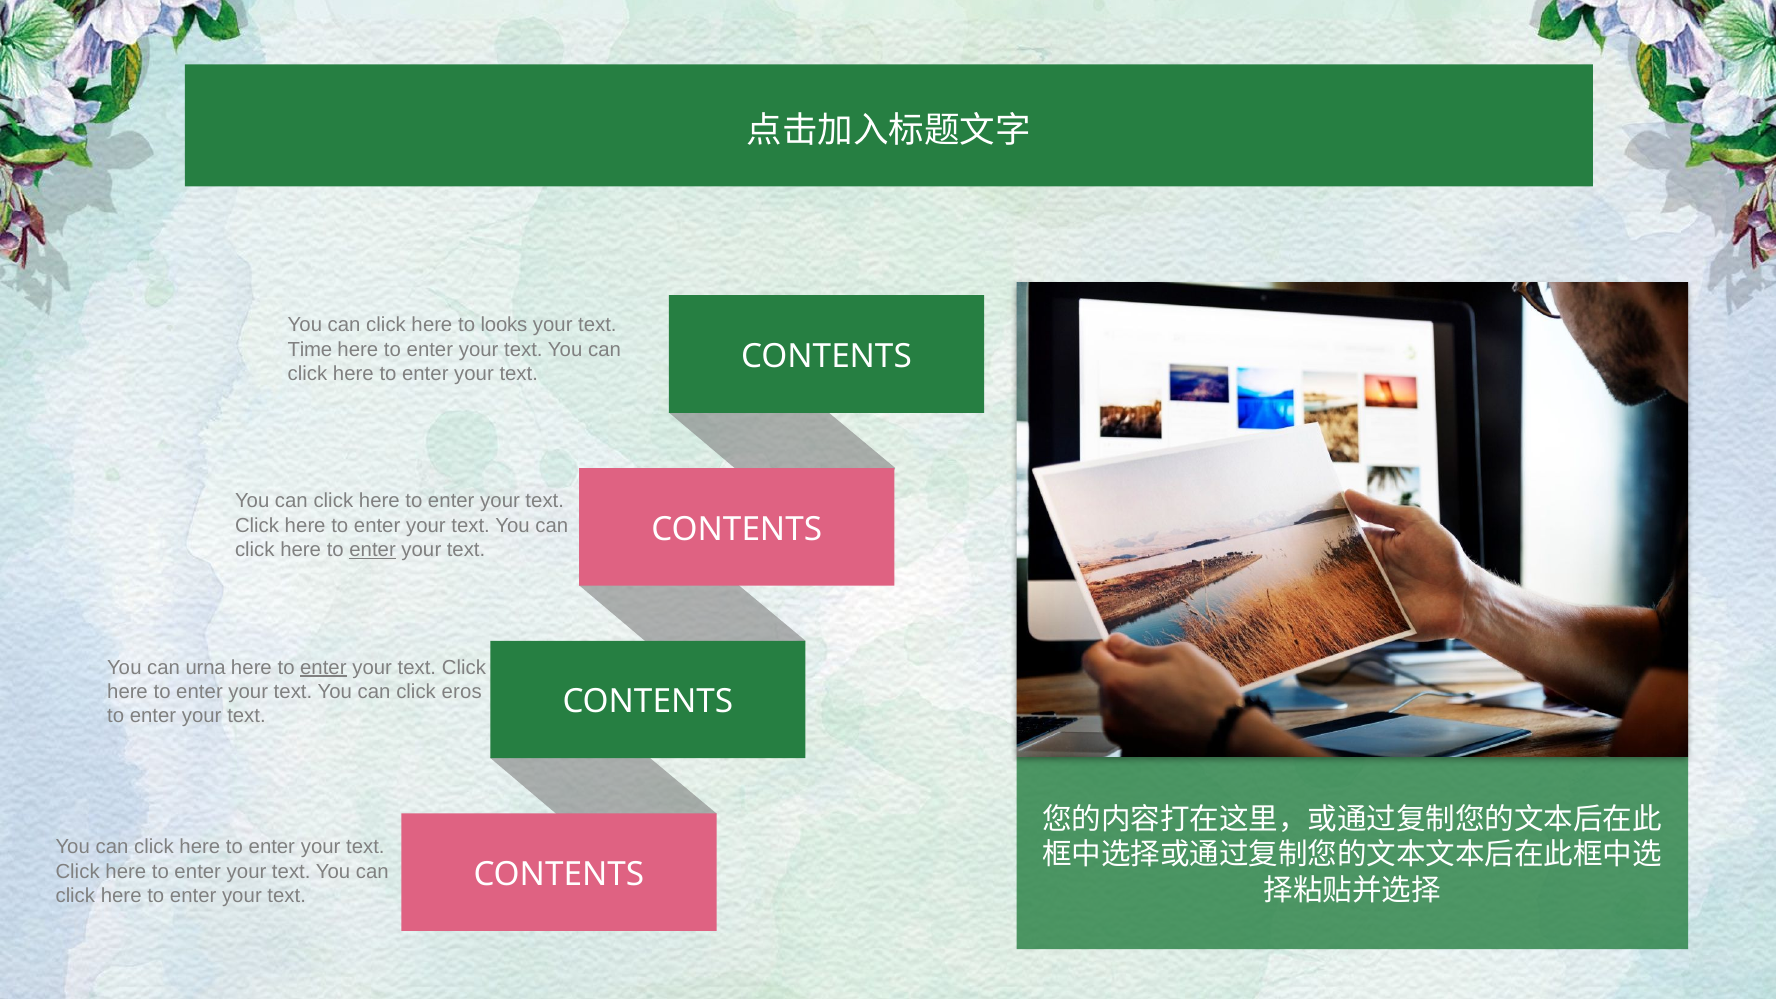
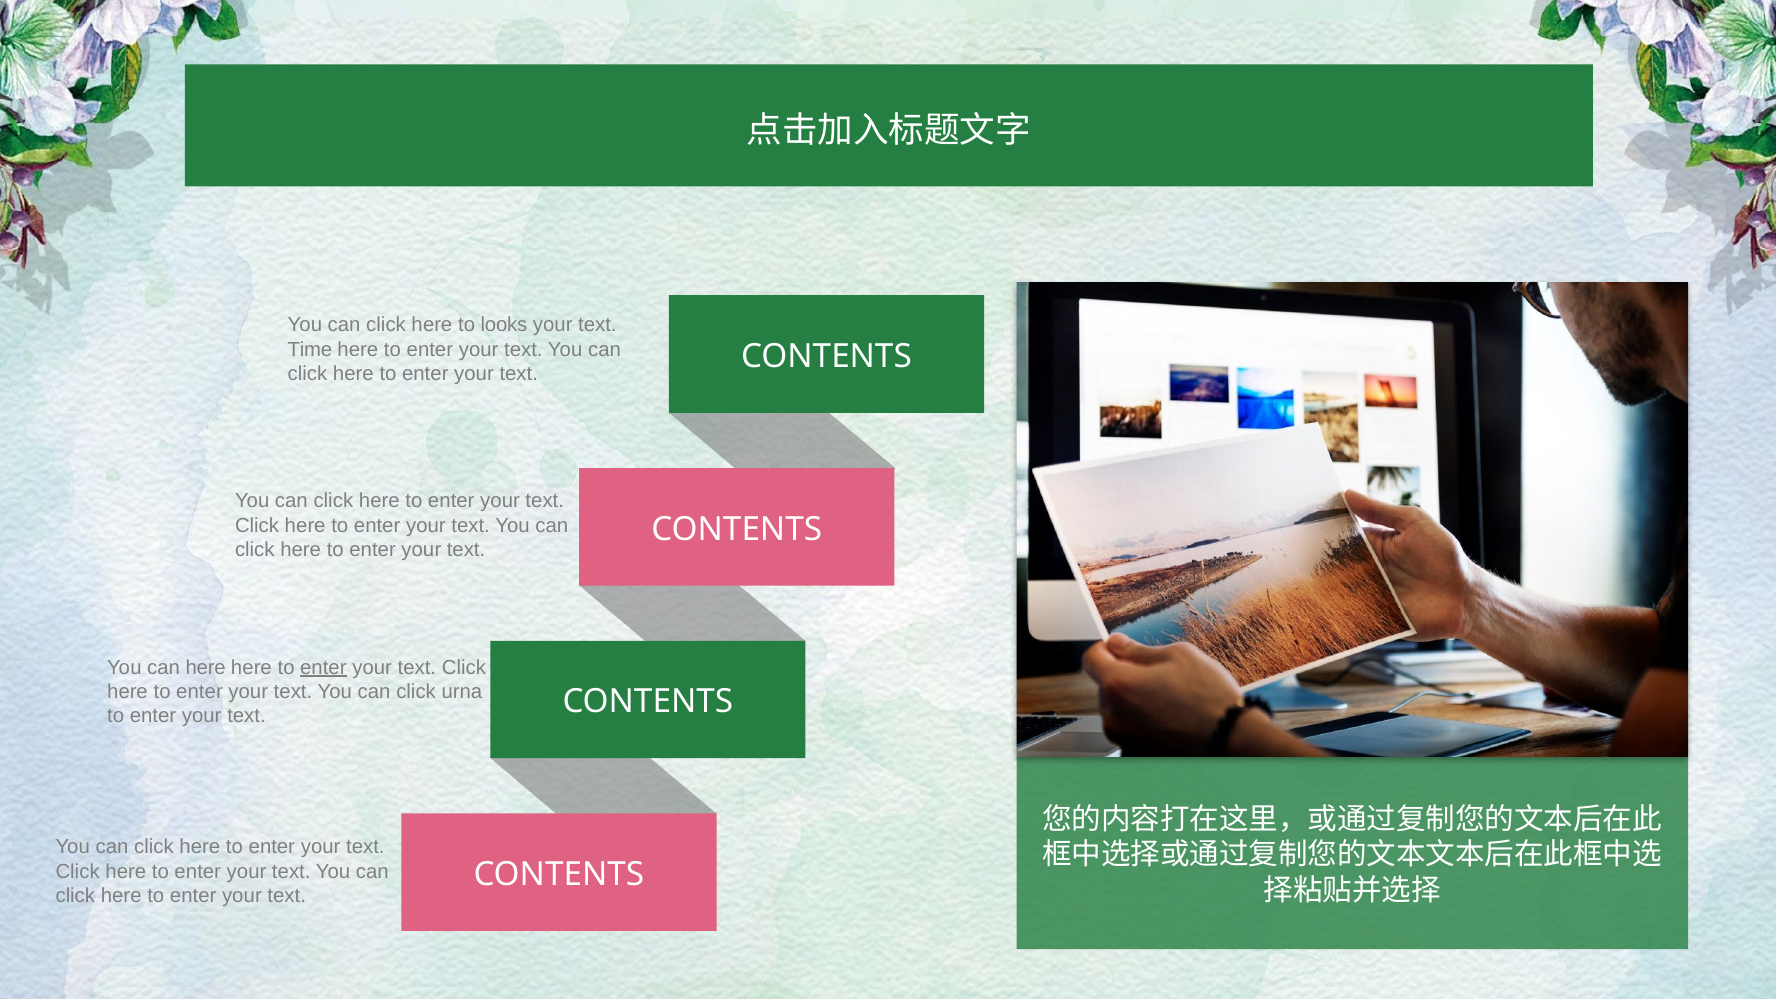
enter at (373, 550) underline: present -> none
can urna: urna -> here
eros: eros -> urna
